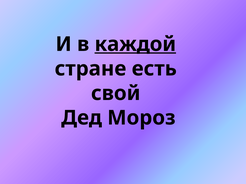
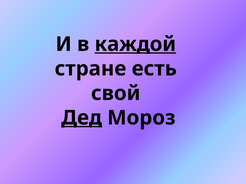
Дед underline: none -> present
